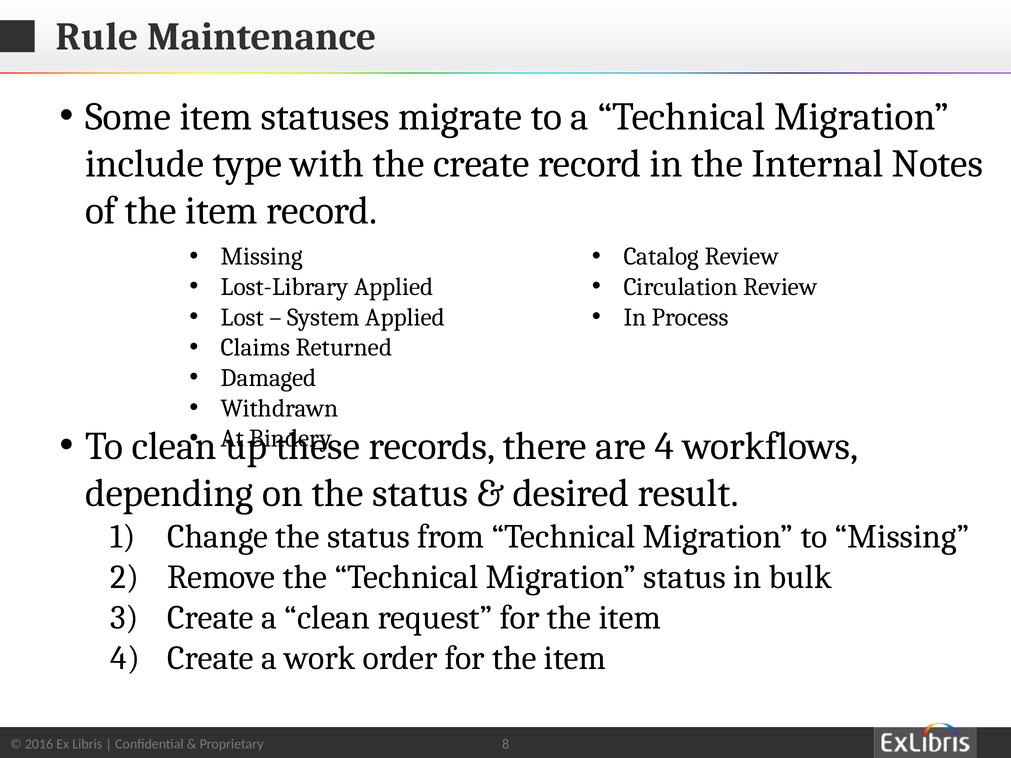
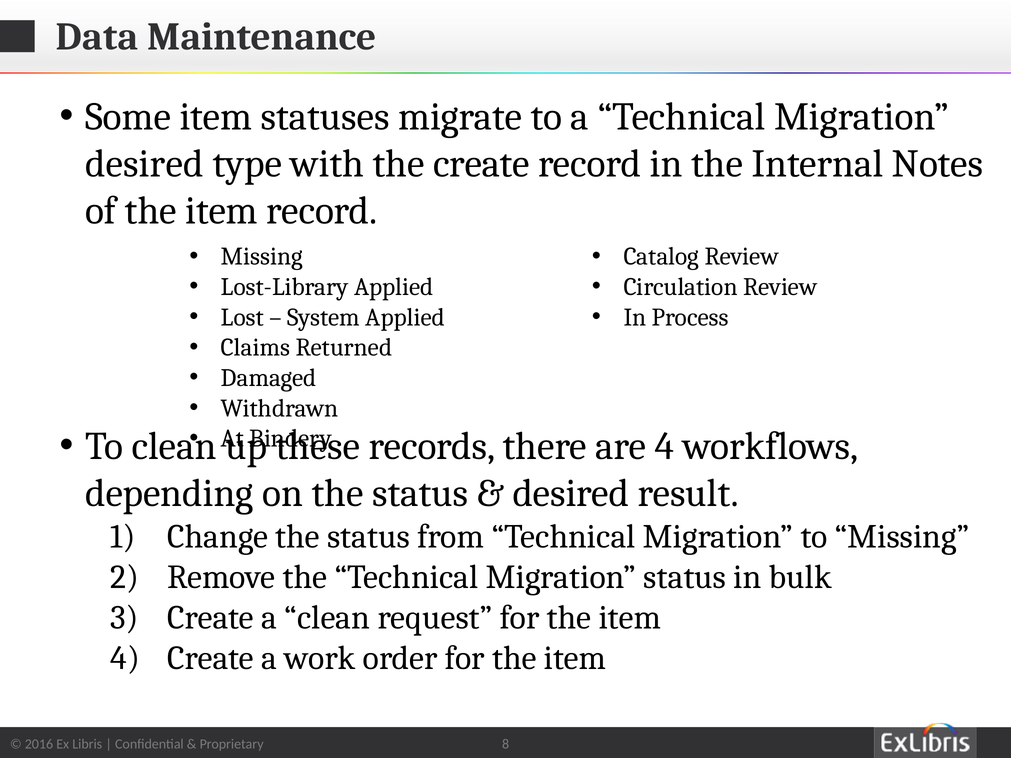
Rule: Rule -> Data
include at (145, 164): include -> desired
